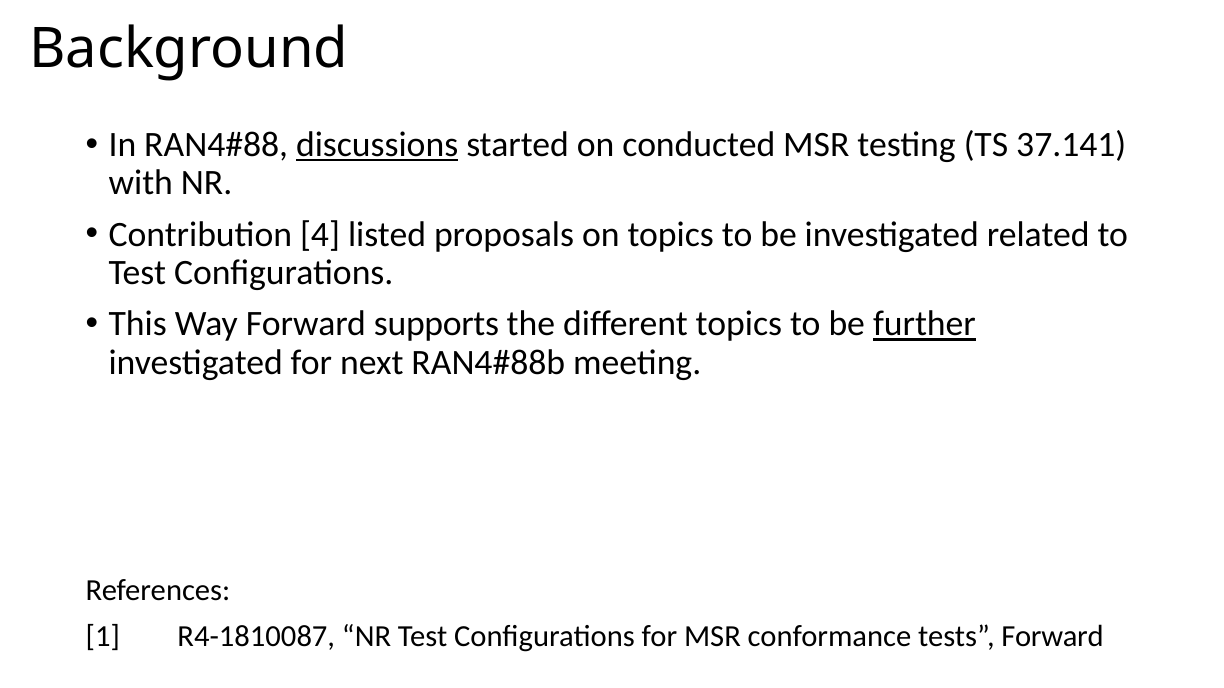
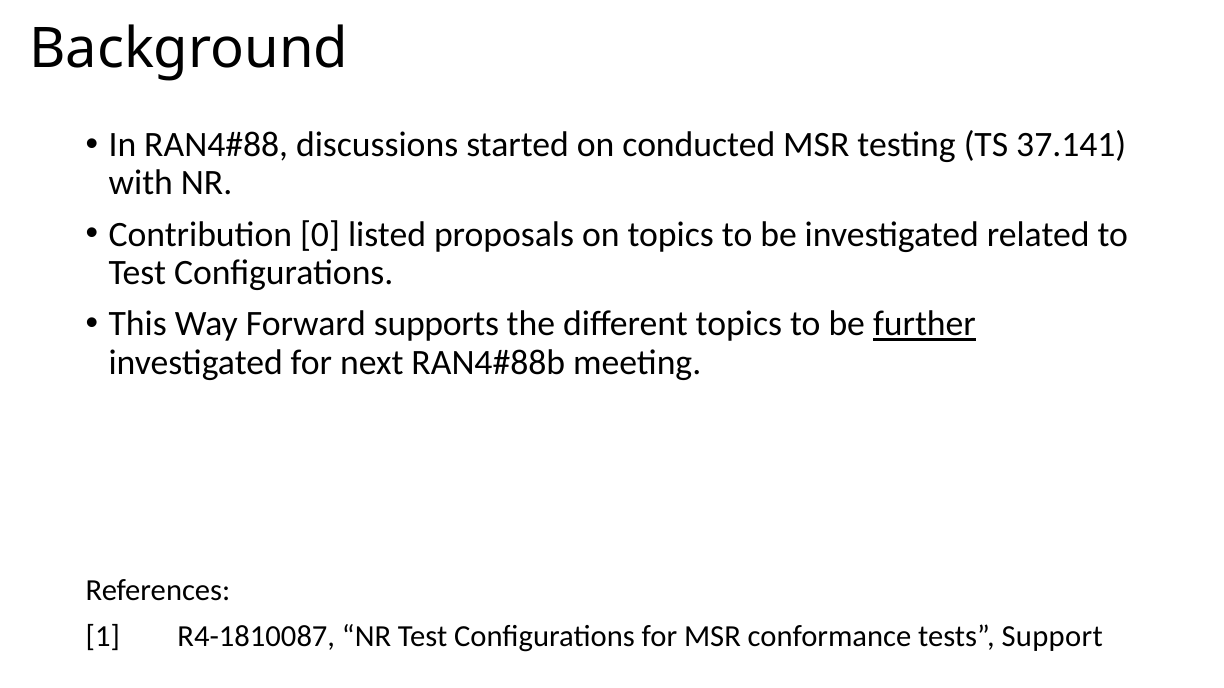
discussions underline: present -> none
4: 4 -> 0
tests Forward: Forward -> Support
